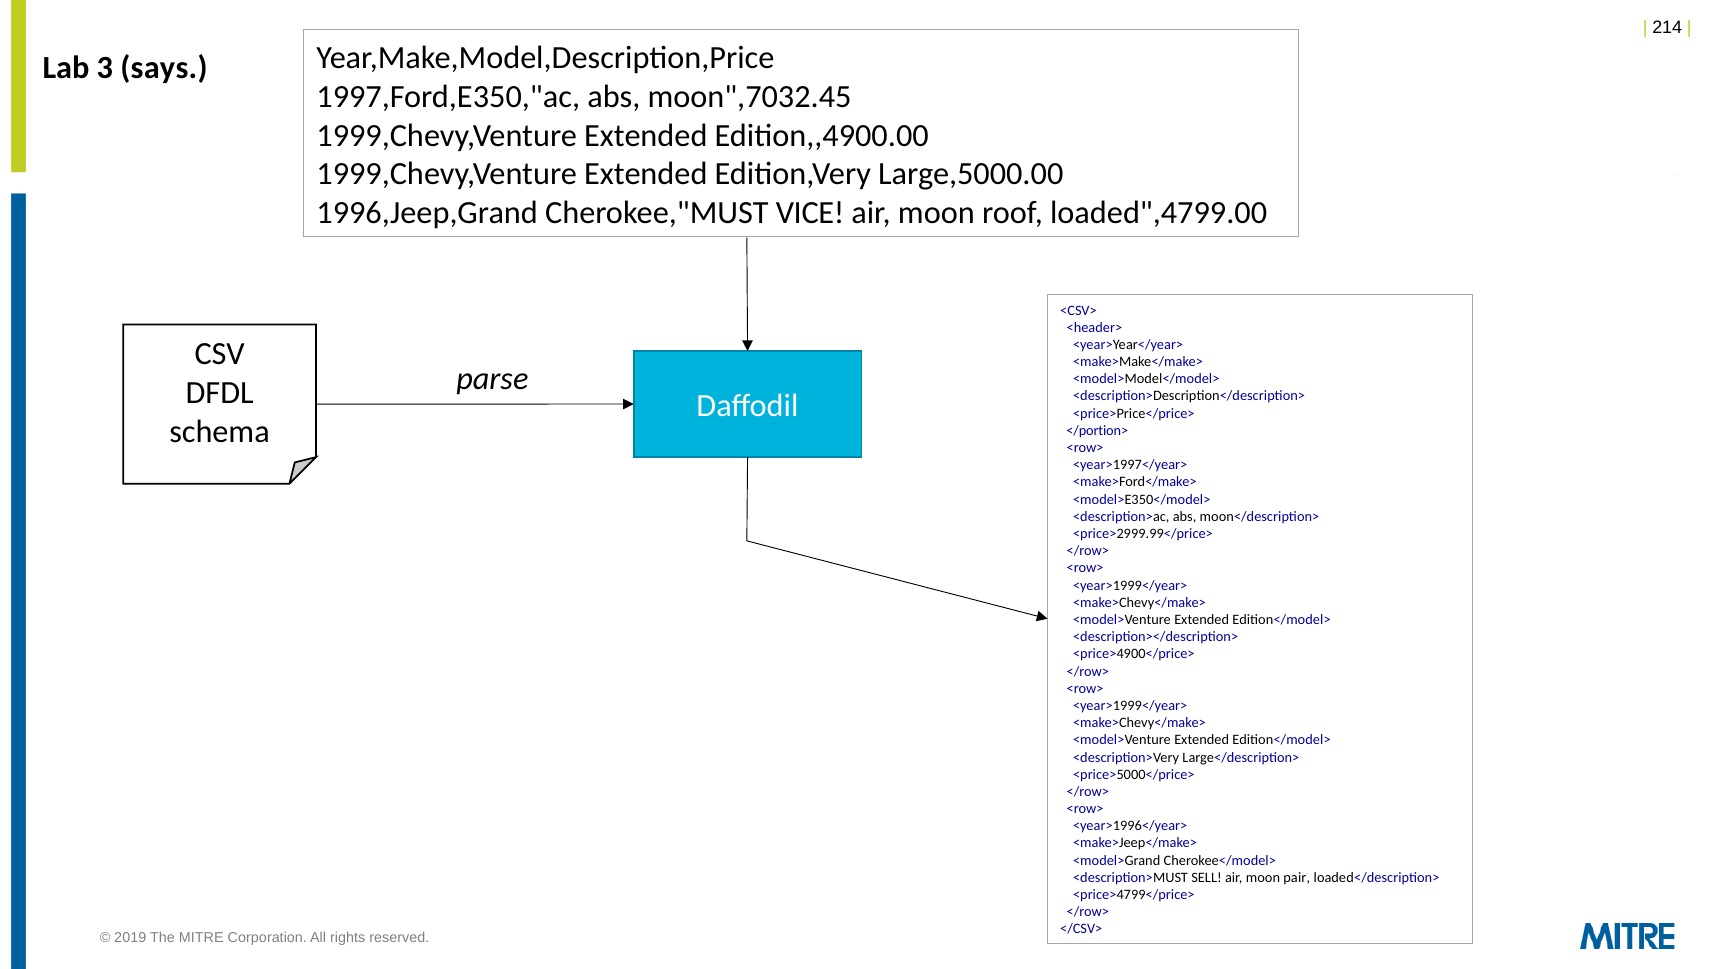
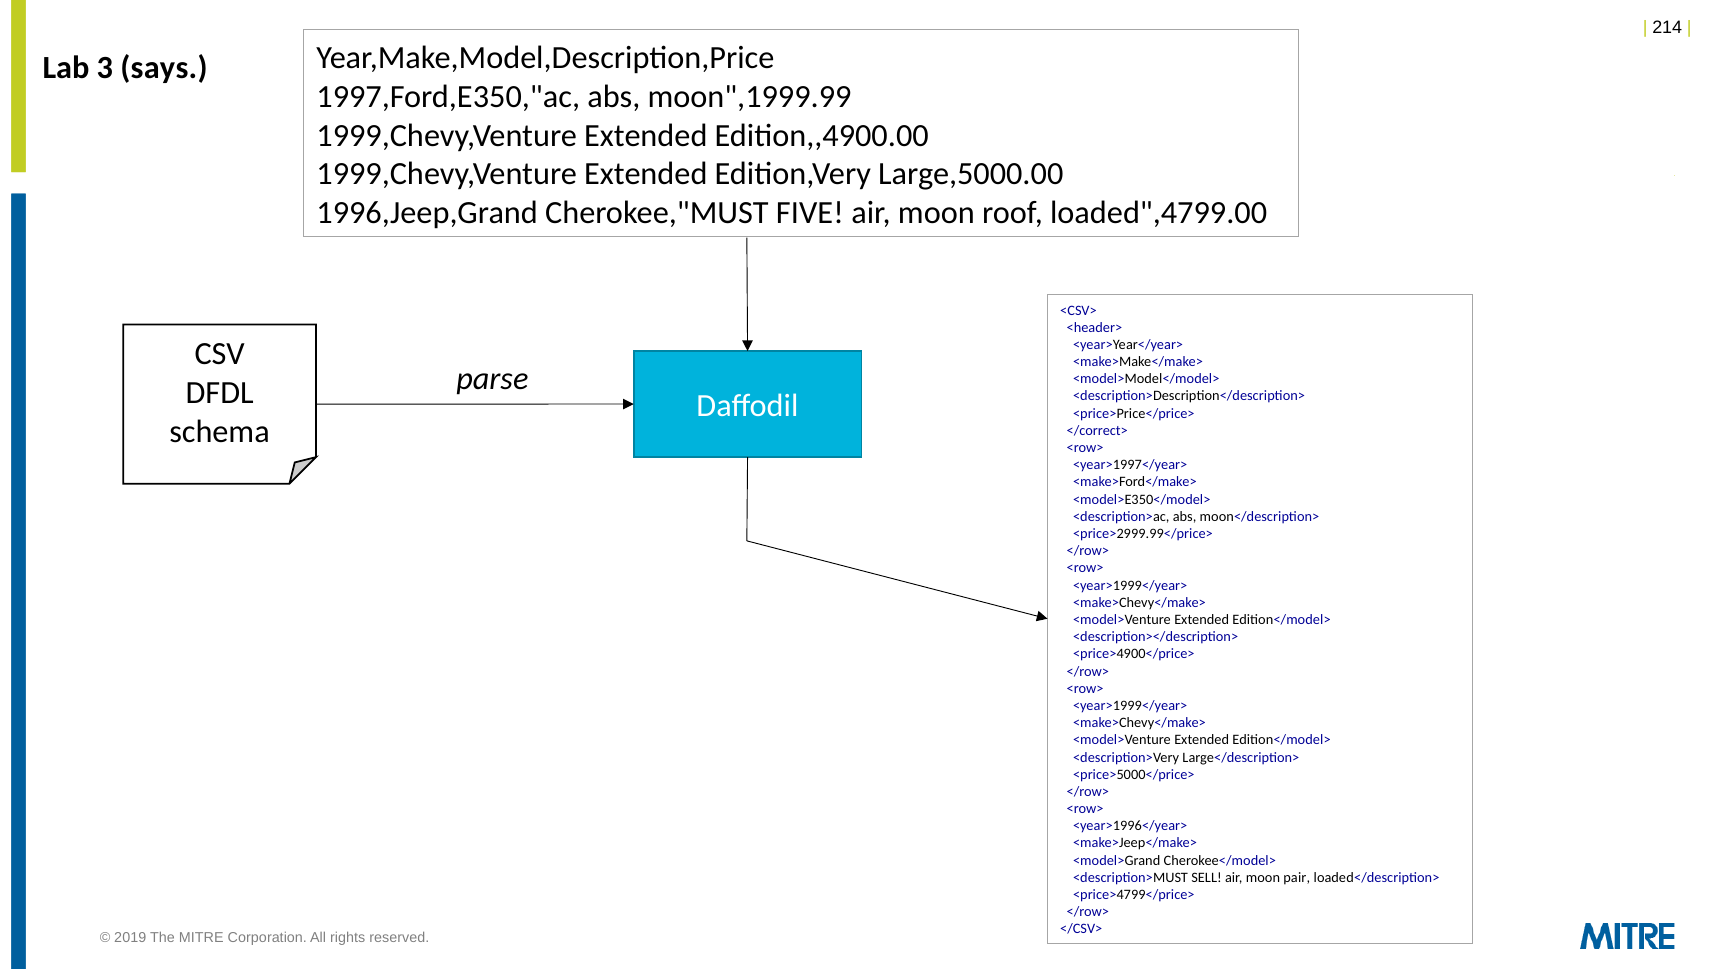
moon",7032.45: moon",7032.45 -> moon",1999.99
VICE: VICE -> FIVE
</portion>: </portion> -> </correct>
